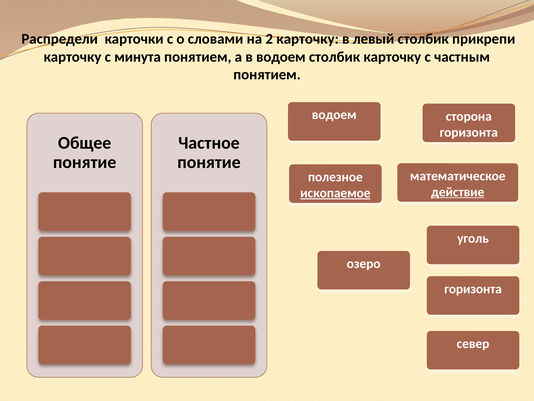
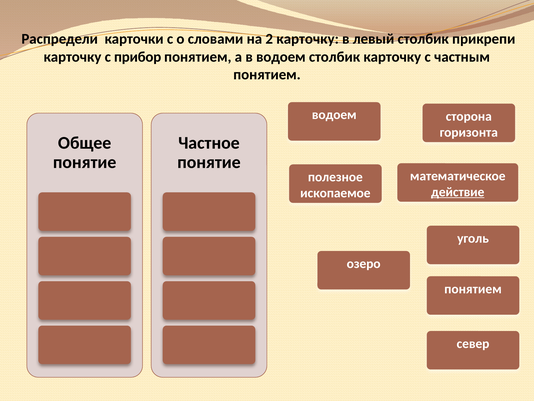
минута: минута -> прибор
ископаемое underline: present -> none
горизонта at (473, 289): горизонта -> понятием
